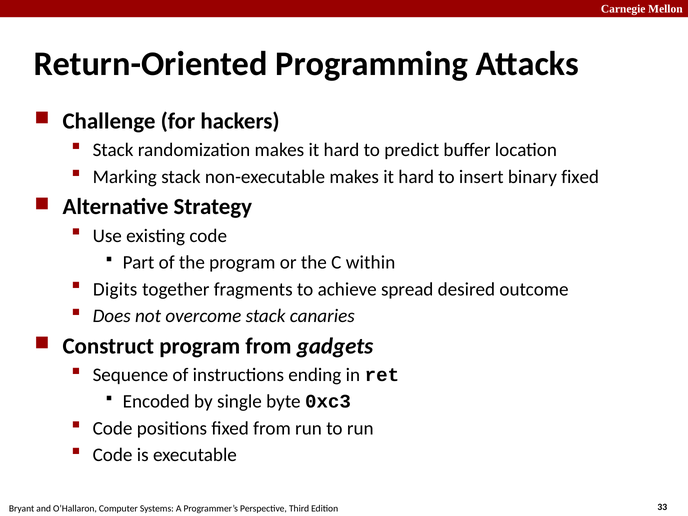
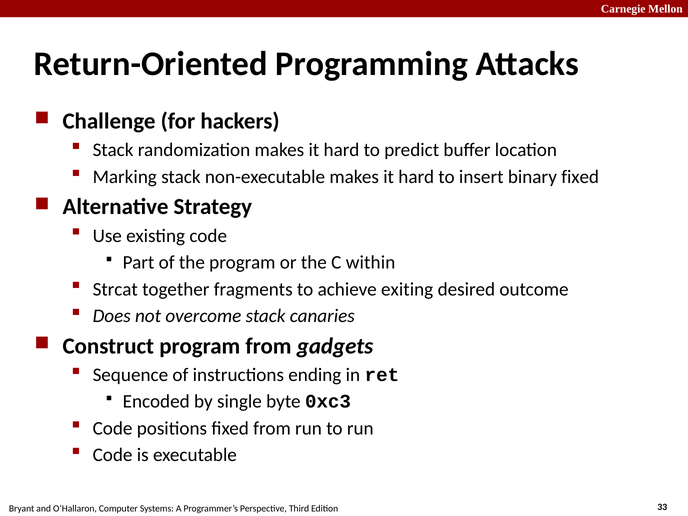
Digits: Digits -> Strcat
spread: spread -> exiting
